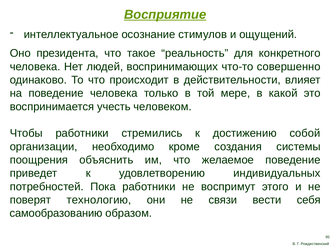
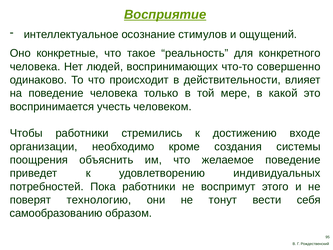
президента: президента -> конкретные
собой: собой -> входе
связи: связи -> тонут
